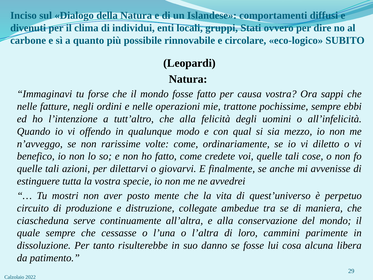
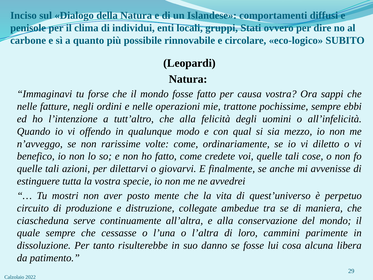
divenuti: divenuti -> penisole
